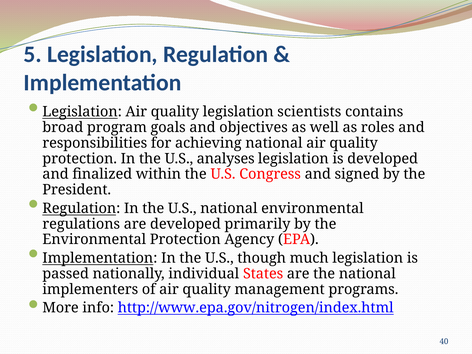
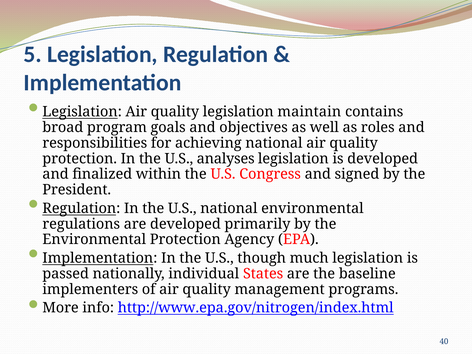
scientists: scientists -> maintain
the national: national -> baseline
